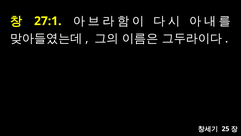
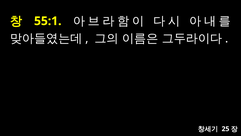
27:1: 27:1 -> 55:1
